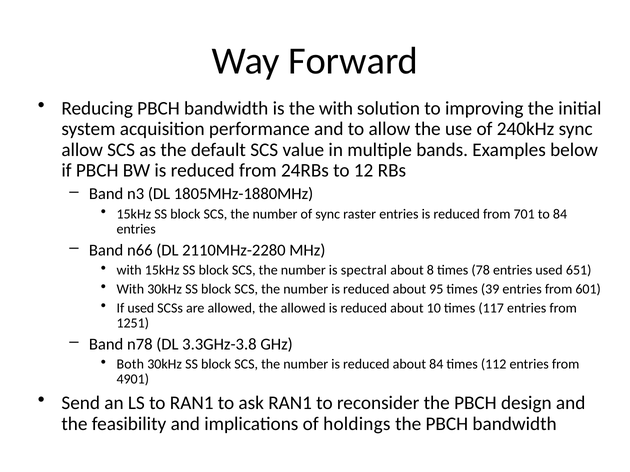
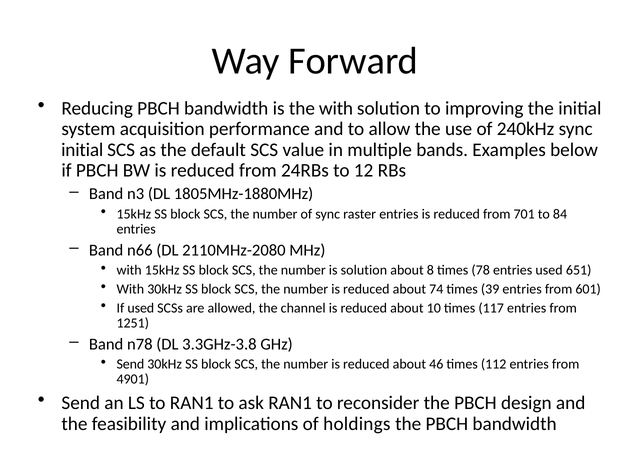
allow at (82, 150): allow -> initial
2110MHz-2280: 2110MHz-2280 -> 2110MHz-2080
is spectral: spectral -> solution
95: 95 -> 74
the allowed: allowed -> channel
Both at (130, 365): Both -> Send
about 84: 84 -> 46
